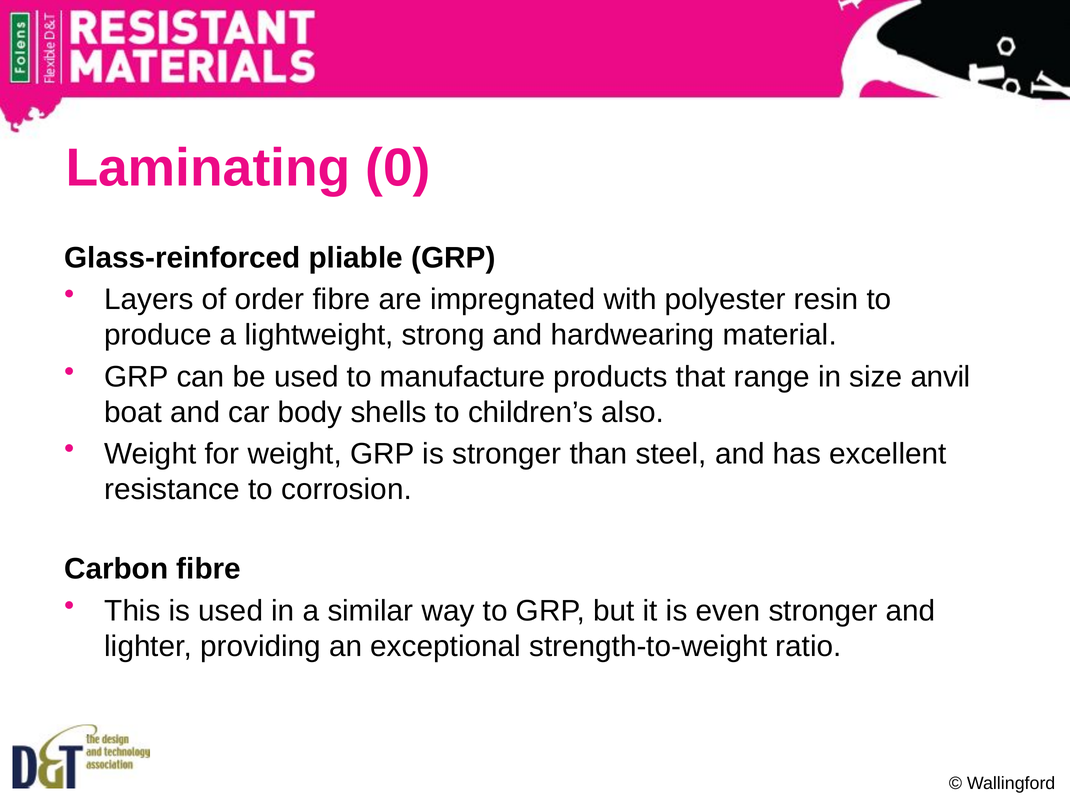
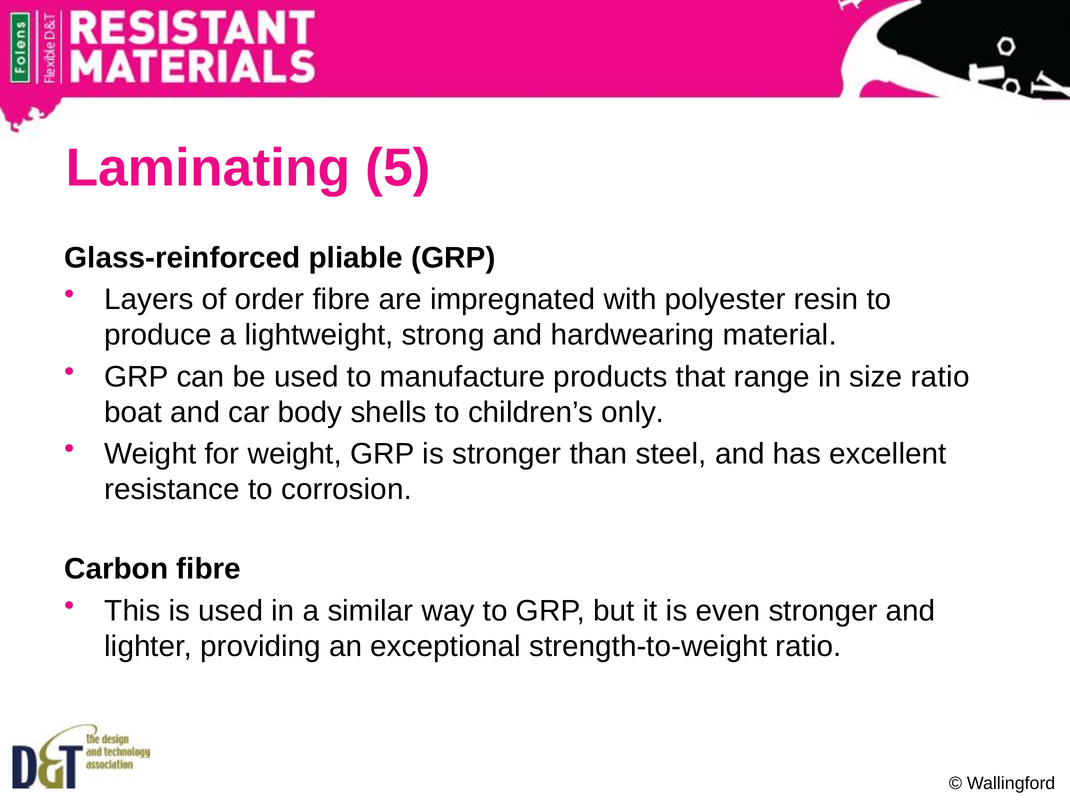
0: 0 -> 5
size anvil: anvil -> ratio
also: also -> only
